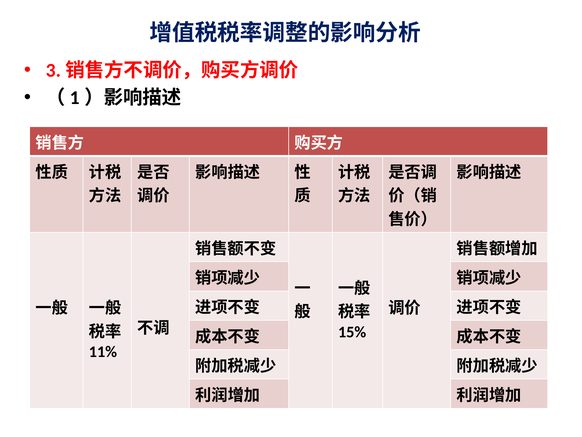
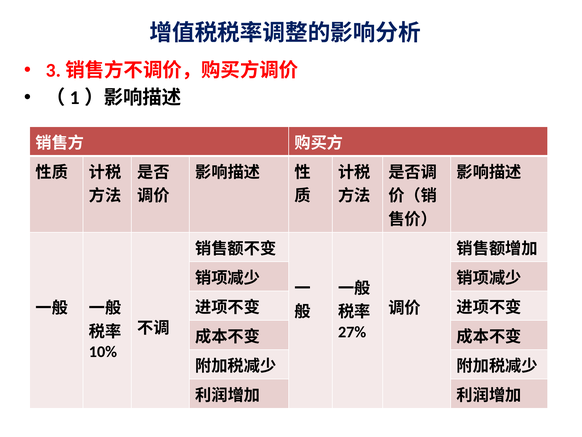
15%: 15% -> 27%
11%: 11% -> 10%
